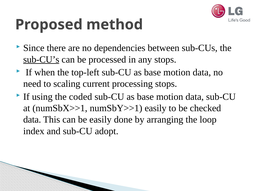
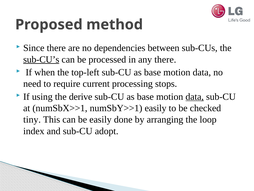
any stops: stops -> there
scaling: scaling -> require
coded: coded -> derive
data at (195, 96) underline: none -> present
data at (32, 119): data -> tiny
